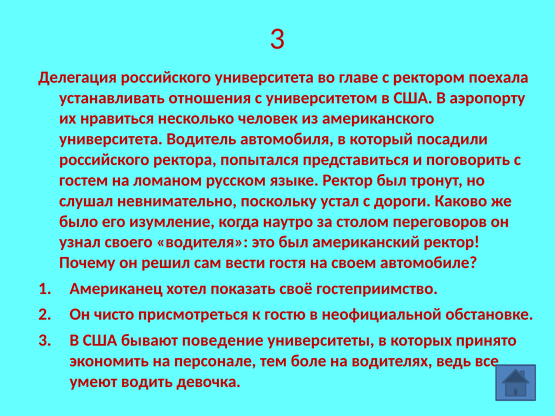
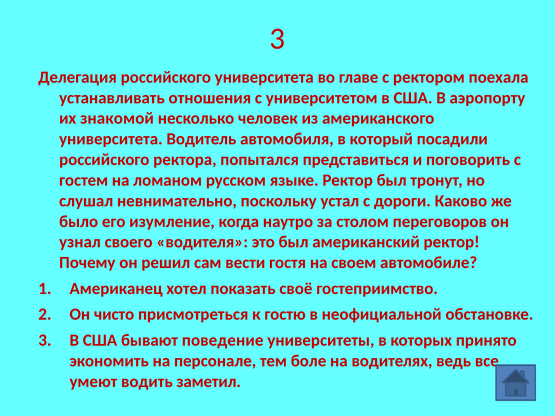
нравиться: нравиться -> знакомой
девочка: девочка -> заметил
